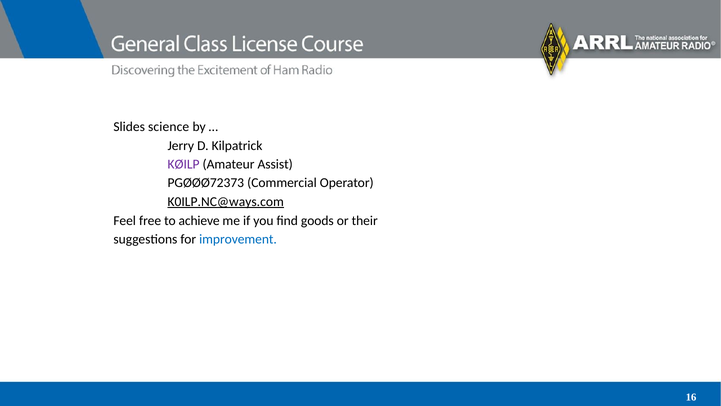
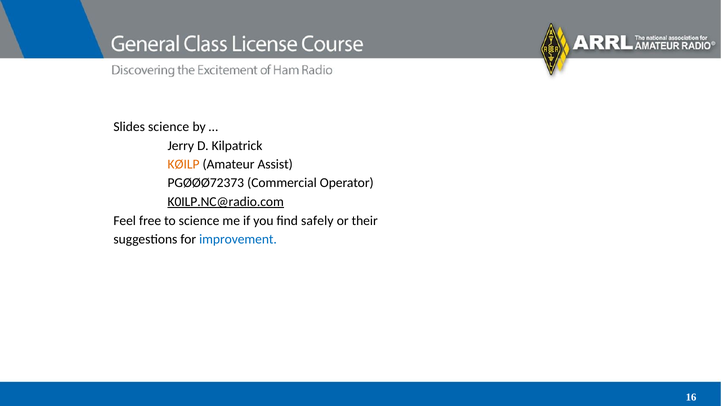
KØILP colour: purple -> orange
K0ILP.NC@ways.com: K0ILP.NC@ways.com -> K0ILP.NC@radio.com
to achieve: achieve -> science
goods: goods -> safely
